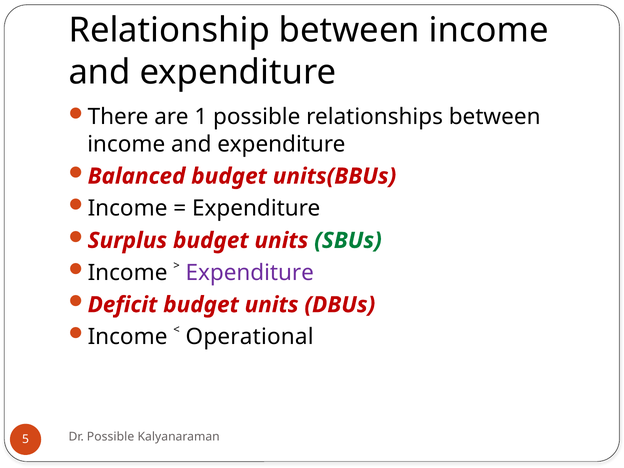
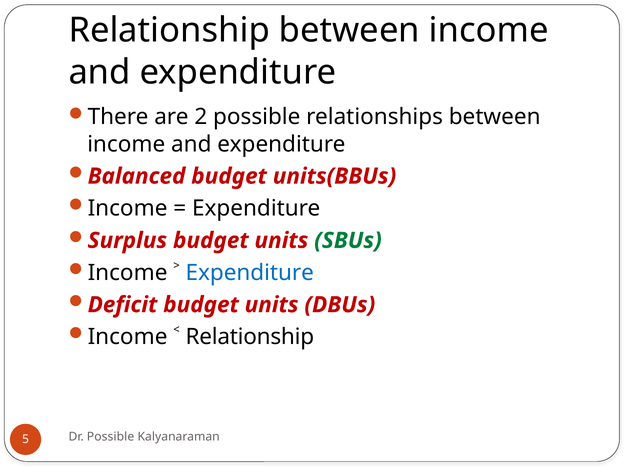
1: 1 -> 2
Expenditure at (250, 273) colour: purple -> blue
Operational at (250, 337): Operational -> Relationship
